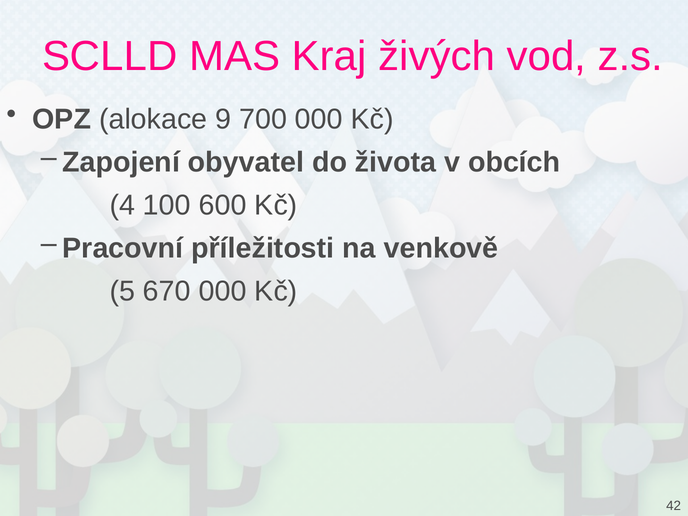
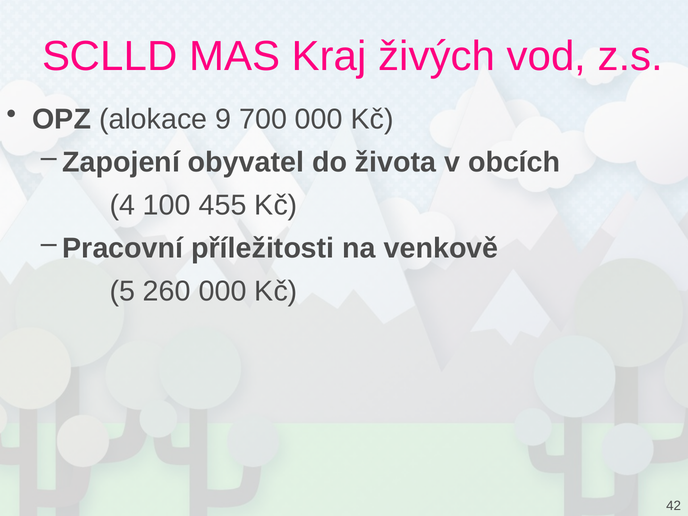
600: 600 -> 455
670: 670 -> 260
